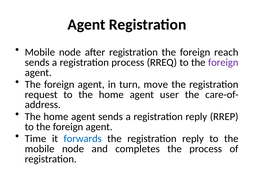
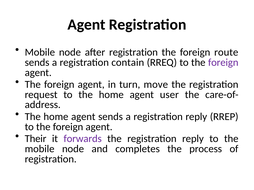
reach: reach -> route
registration process: process -> contain
Time: Time -> Their
forwards colour: blue -> purple
